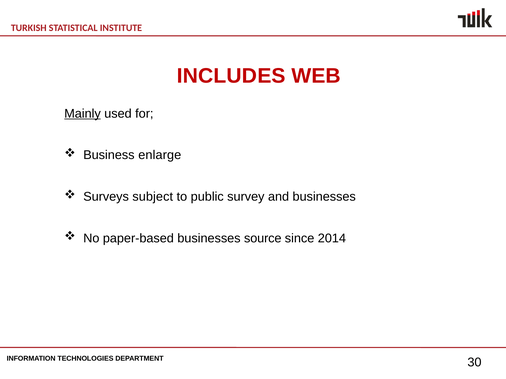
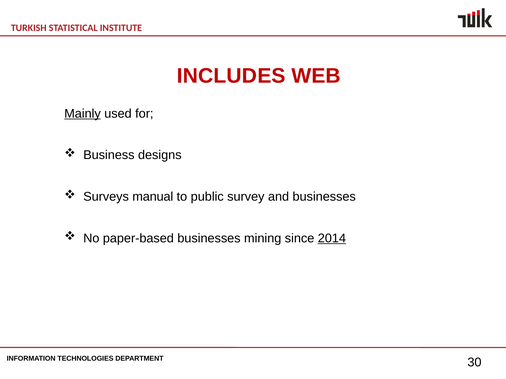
enlarge: enlarge -> designs
subject: subject -> manual
source: source -> mining
2014 underline: none -> present
